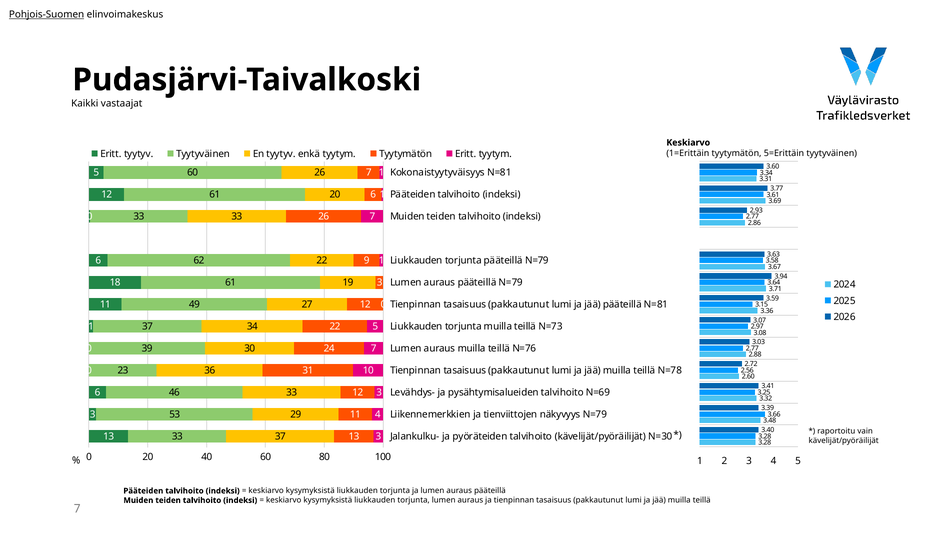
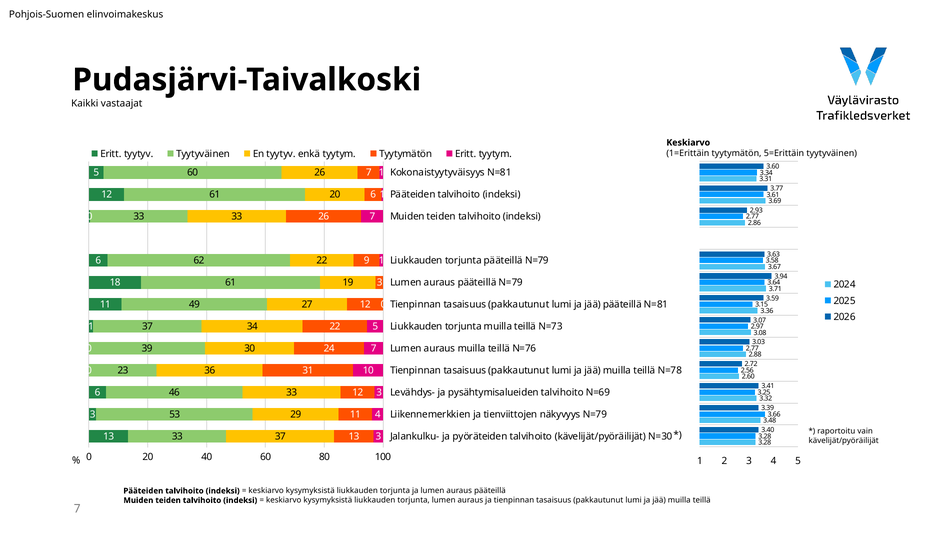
Pohjois-Suomen underline: present -> none
